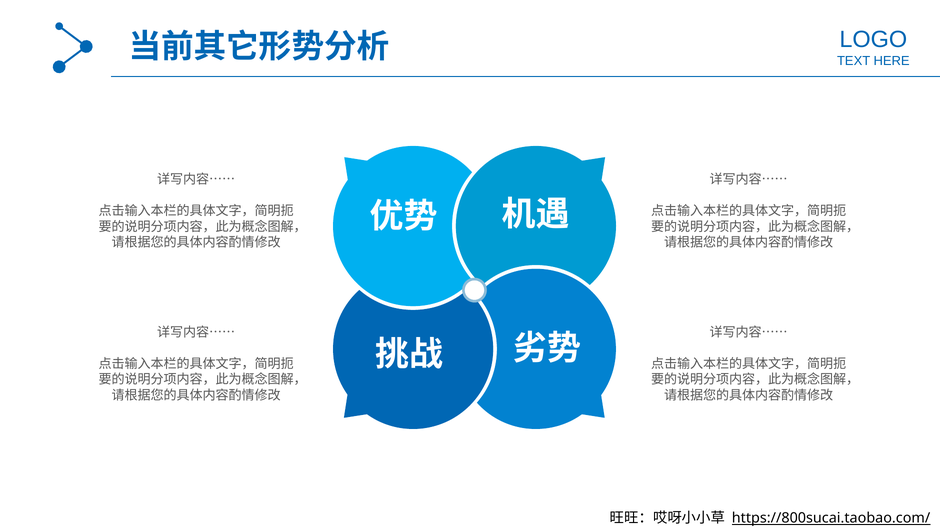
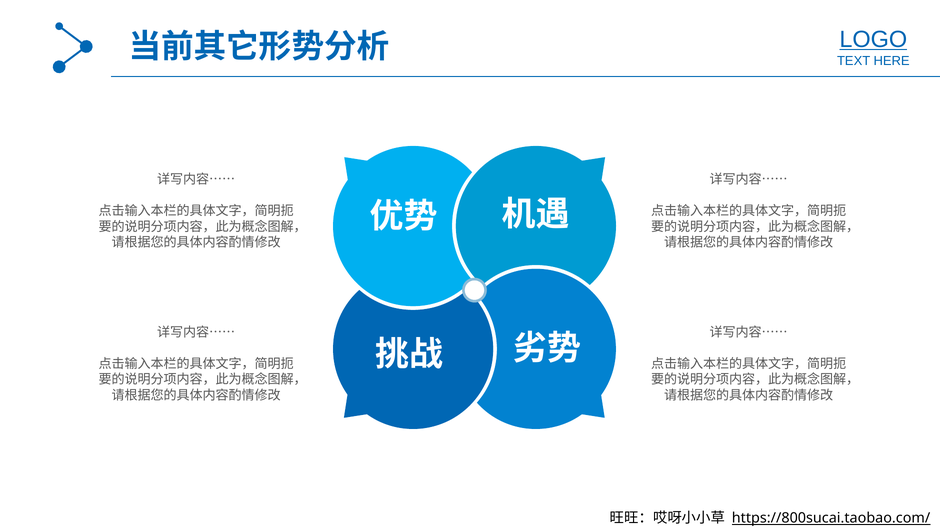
LOGO underline: none -> present
